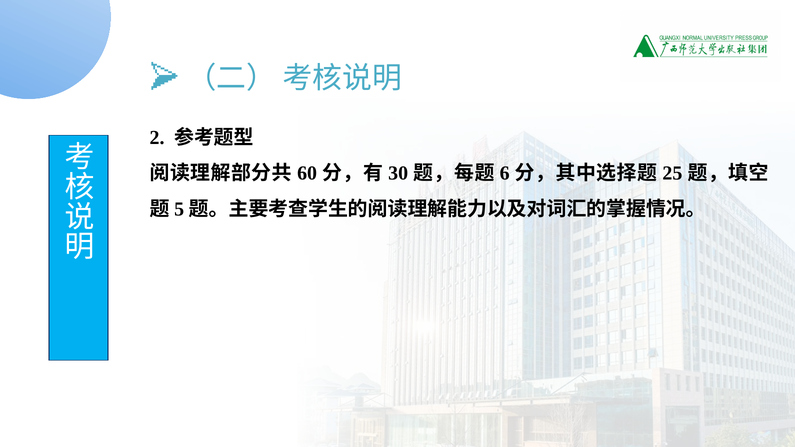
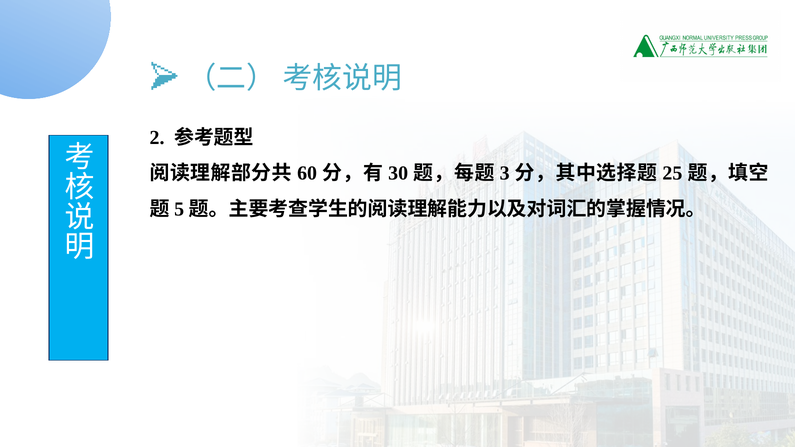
6: 6 -> 3
